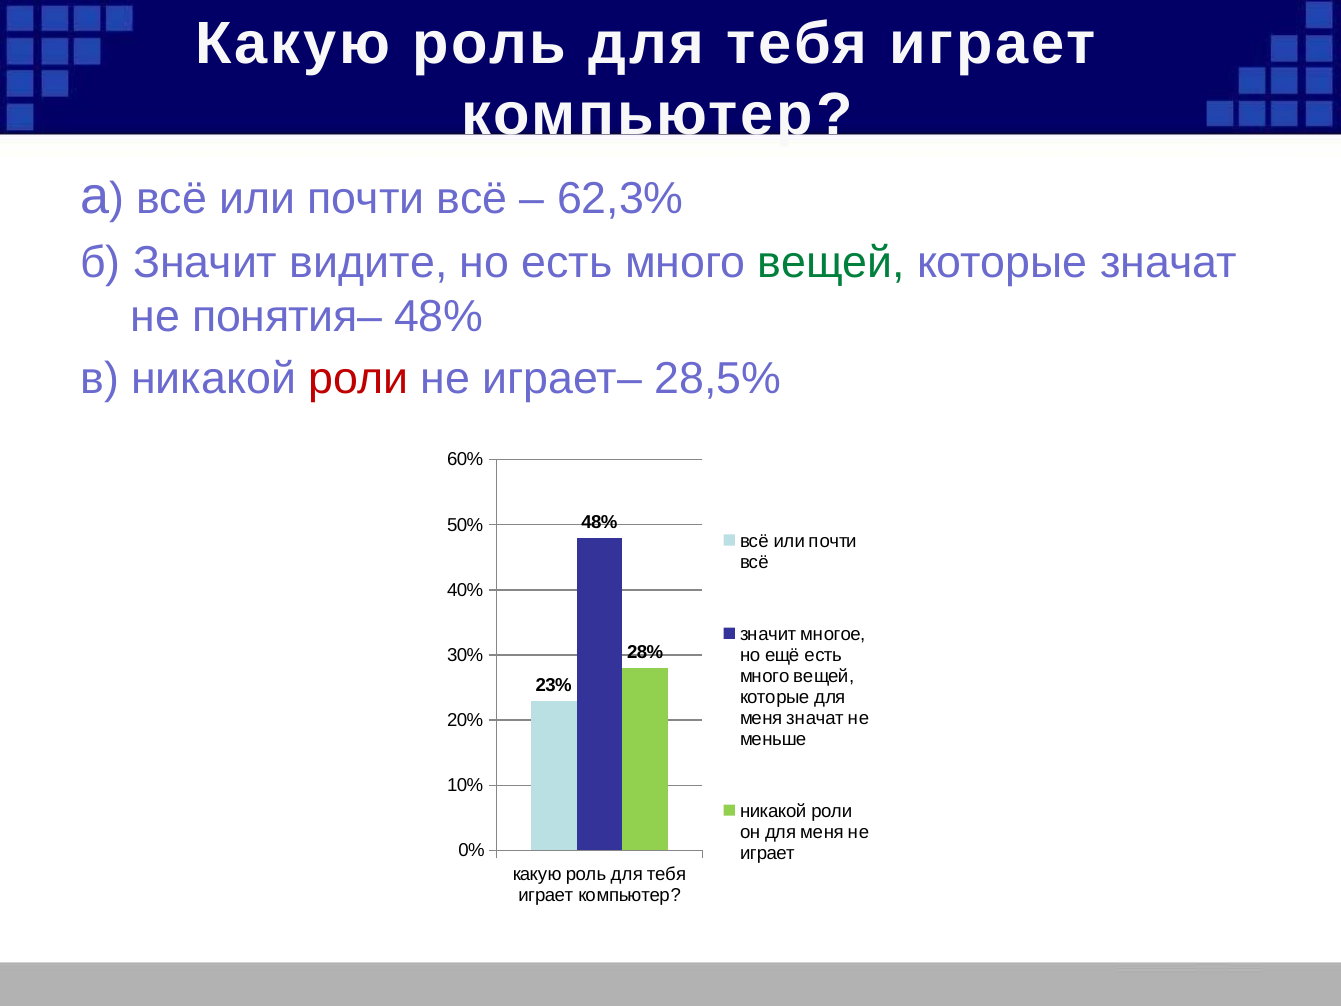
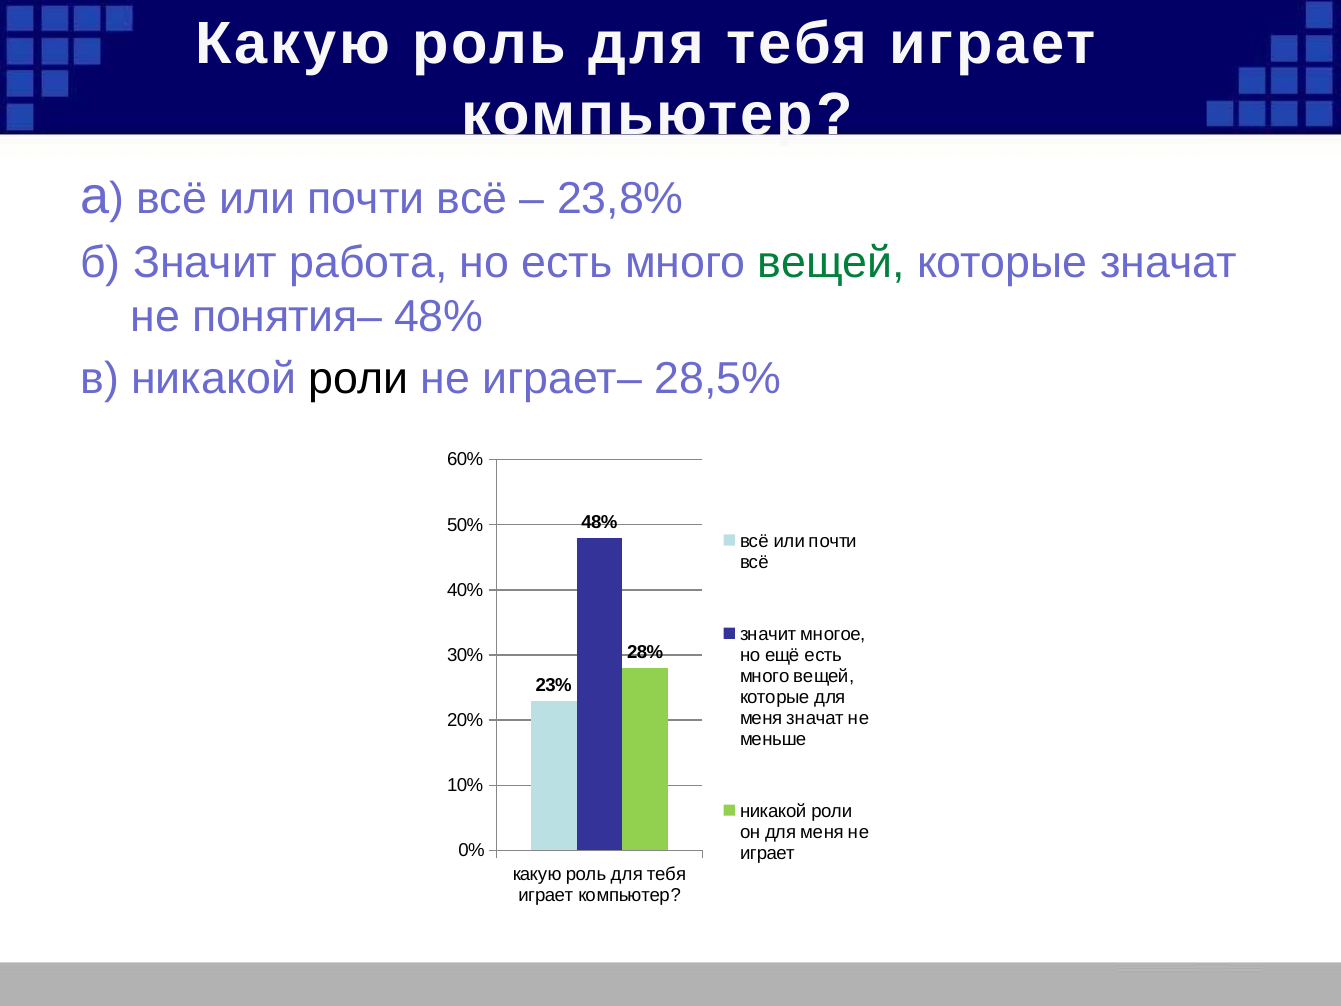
62,3%: 62,3% -> 23,8%
видите: видите -> работа
роли at (358, 379) colour: red -> black
